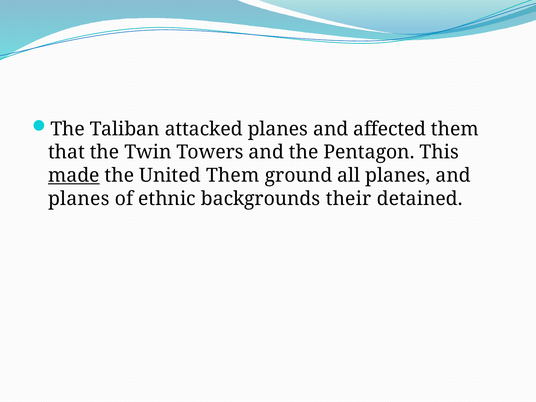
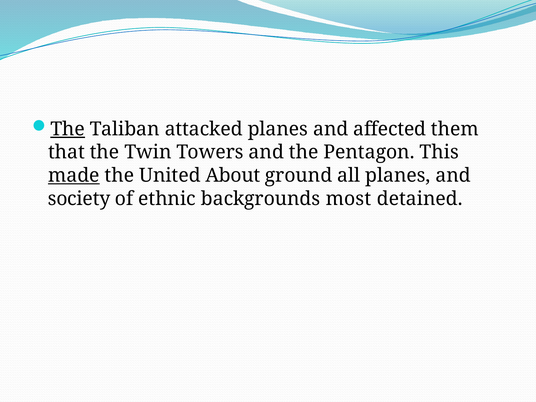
The at (68, 129) underline: none -> present
United Them: Them -> About
planes at (79, 199): planes -> society
their: their -> most
